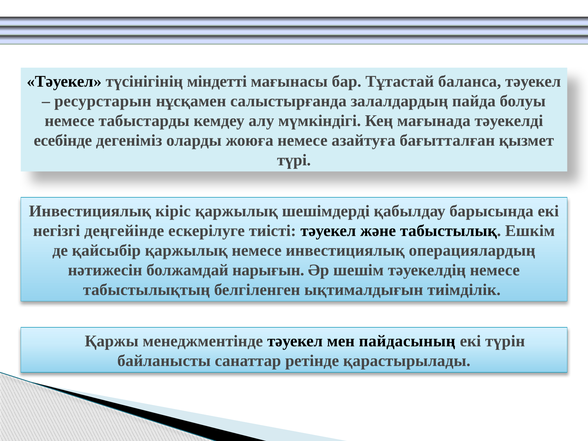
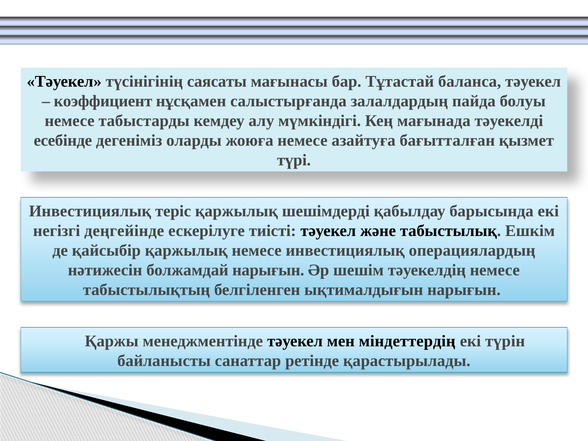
міндетті: міндетті -> саясаты
ресурстарын: ресурстарын -> коэффициент
кіріс: кіріс -> теріс
ықтималдығын тиімділік: тиімділік -> нарығын
пайдасының: пайдасының -> міндеттердің
